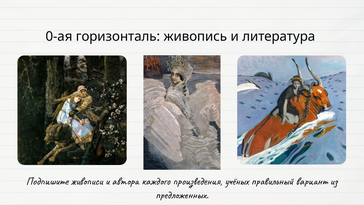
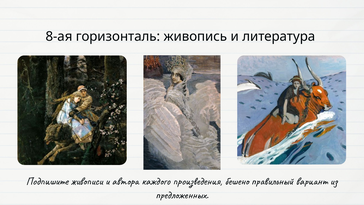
0-ая: 0-ая -> 8-ая
учёных: учёных -> бешено
